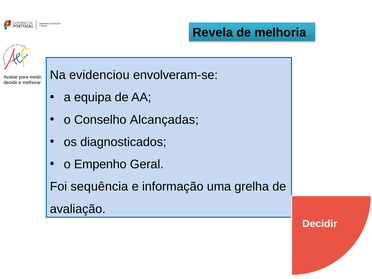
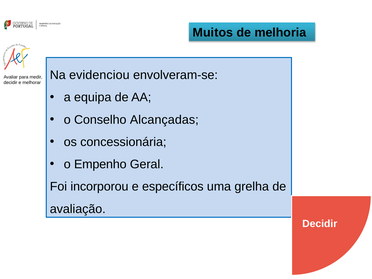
Revela: Revela -> Muitos
diagnosticados: diagnosticados -> concessionária
sequência: sequência -> incorporou
informação: informação -> específicos
